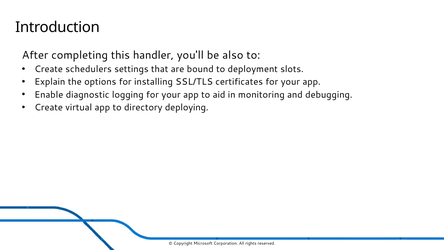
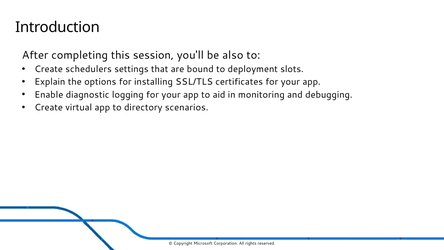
handler: handler -> session
deploying: deploying -> scenarios
